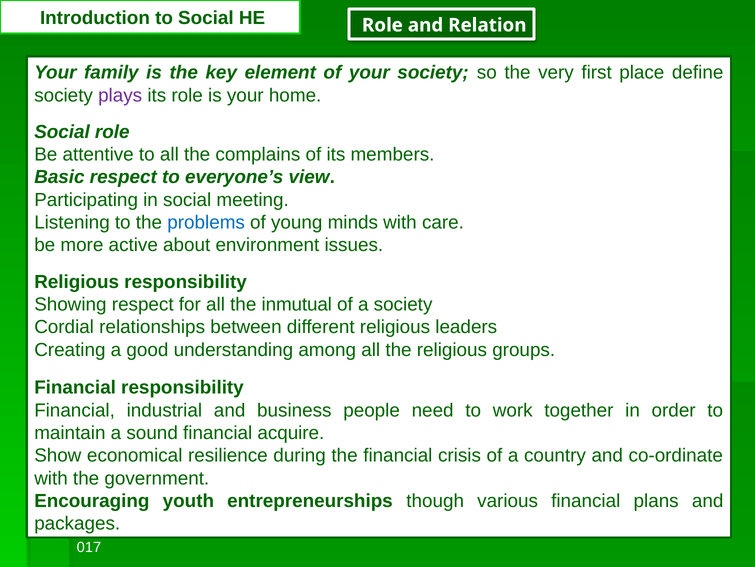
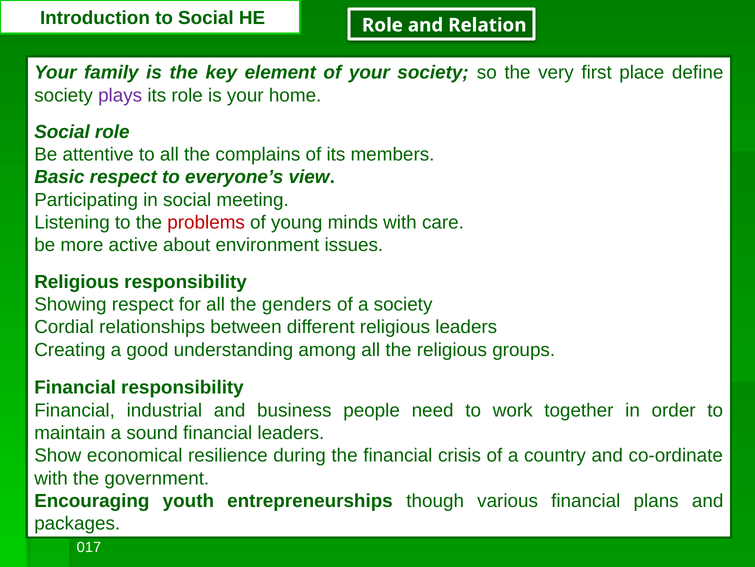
problems colour: blue -> red
inmutual: inmutual -> genders
financial acquire: acquire -> leaders
